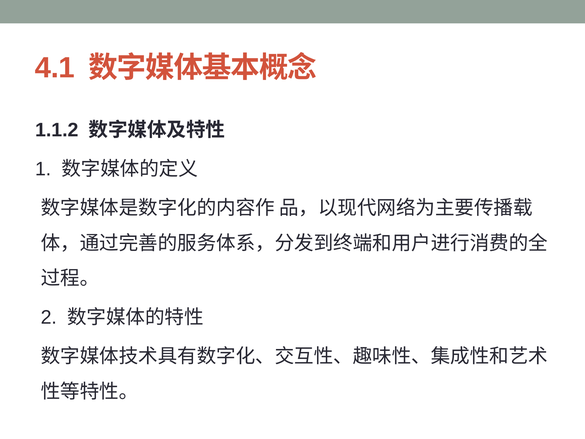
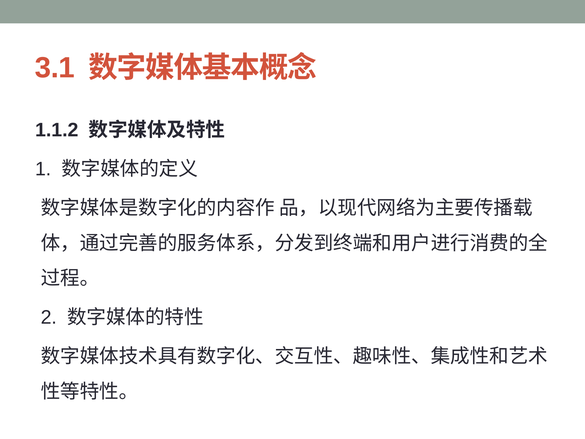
4.1: 4.1 -> 3.1
